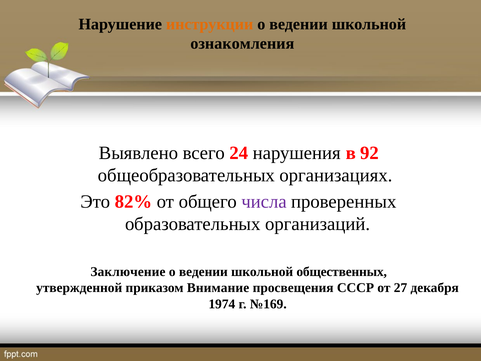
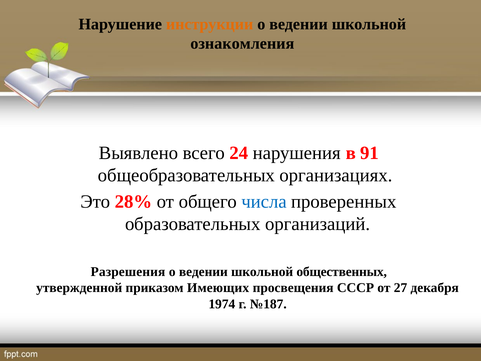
92: 92 -> 91
82%: 82% -> 28%
числа colour: purple -> blue
Заключение: Заключение -> Разрешения
Внимание: Внимание -> Имеющих
№169: №169 -> №187
